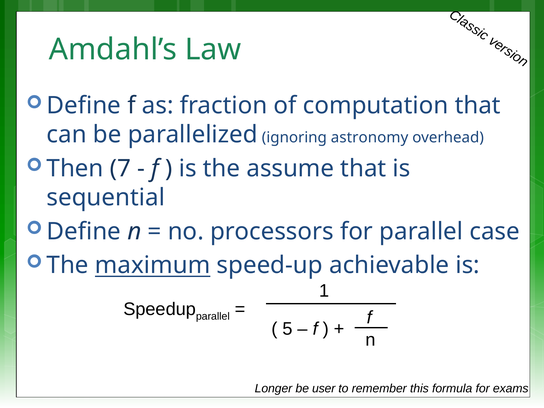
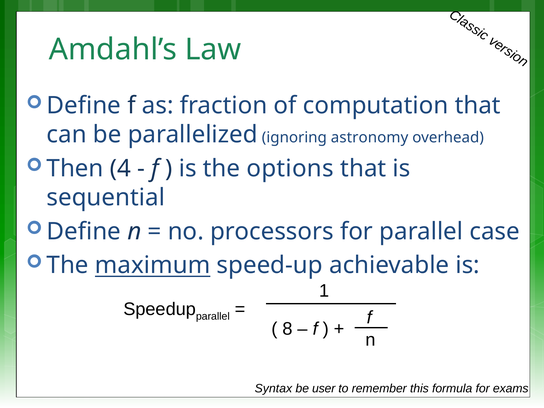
7: 7 -> 4
assume: assume -> options
5: 5 -> 8
Longer: Longer -> Syntax
